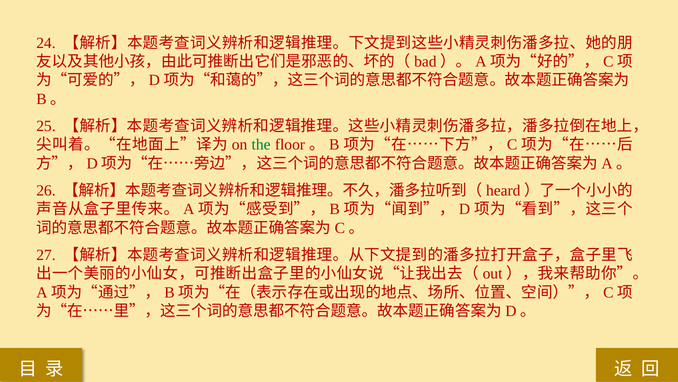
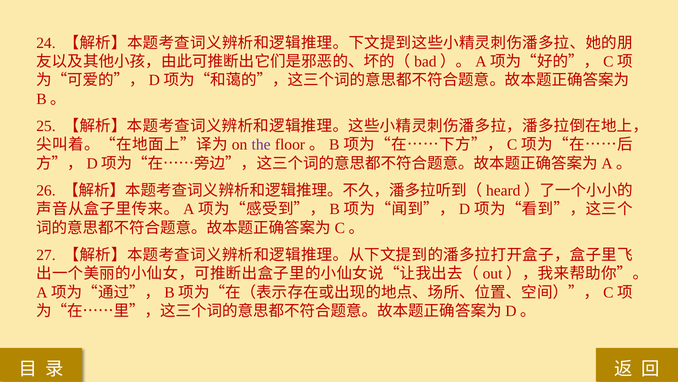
the colour: green -> purple
